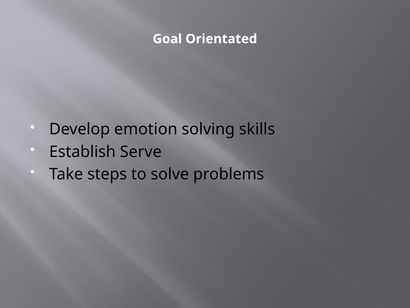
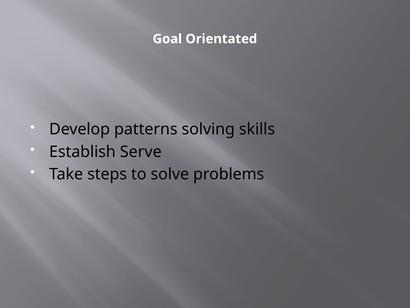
emotion: emotion -> patterns
